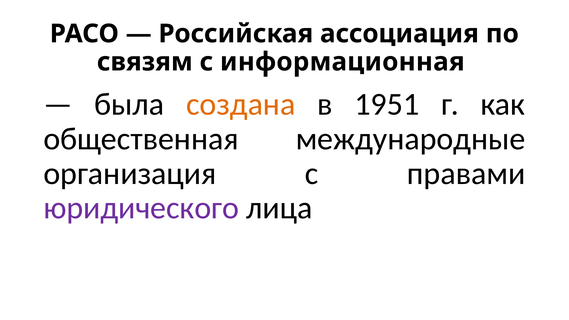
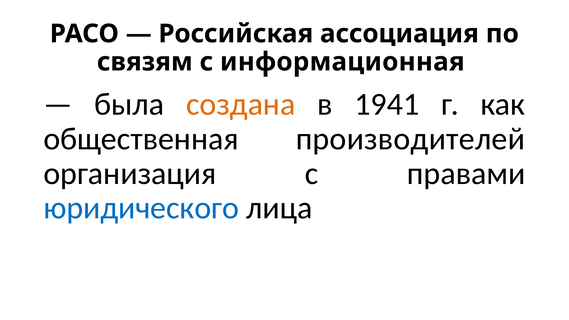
1951: 1951 -> 1941
международные: международные -> производителей
юридического colour: purple -> blue
